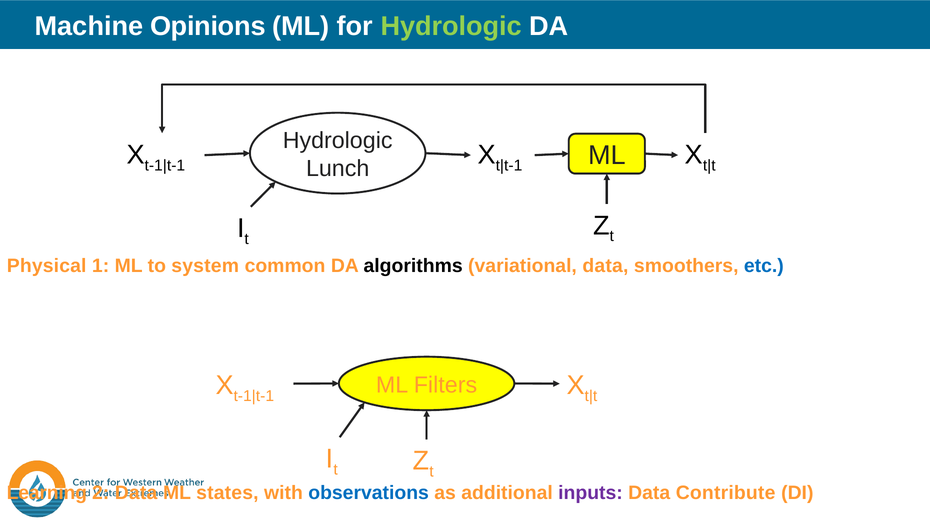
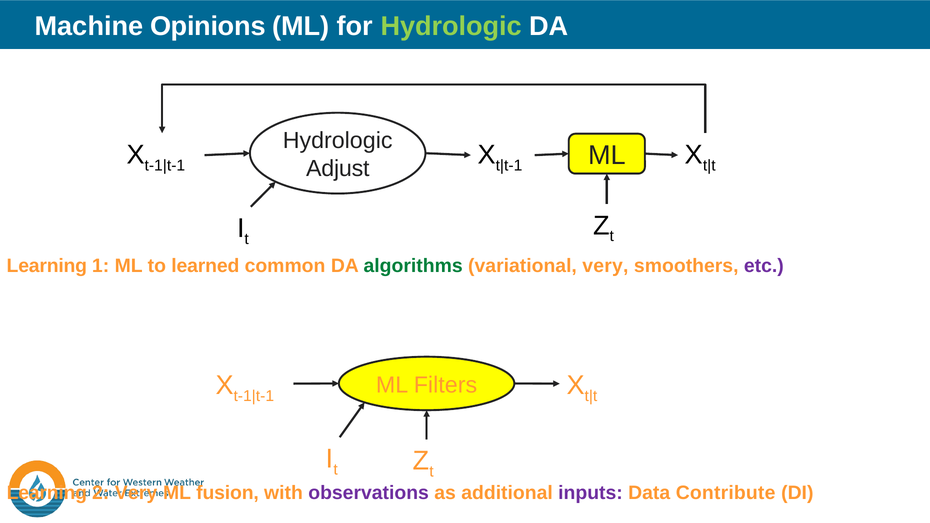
Lunch: Lunch -> Adjust
Physical at (47, 266): Physical -> Learning
system: system -> learned
algorithms colour: black -> green
variational data: data -> very
etc colour: blue -> purple
2 Data: Data -> Very
states: states -> fusion
observations colour: blue -> purple
